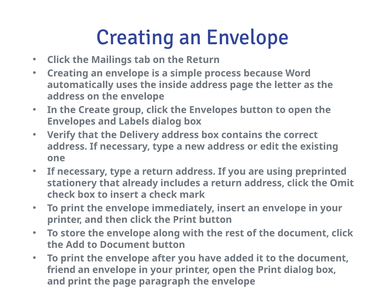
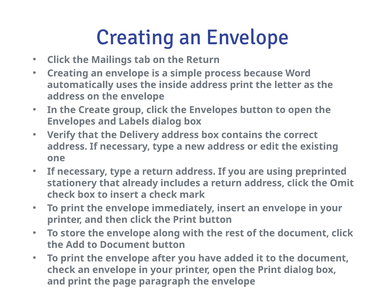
address page: page -> print
friend at (61, 270): friend -> check
